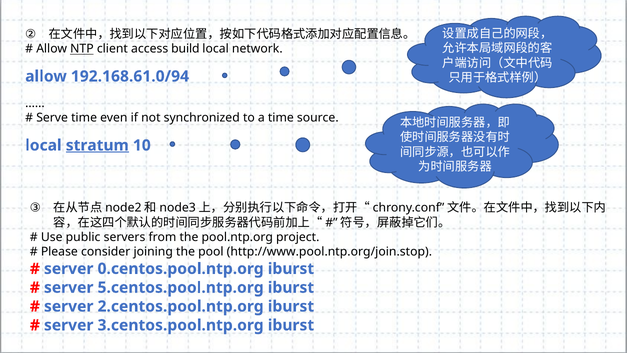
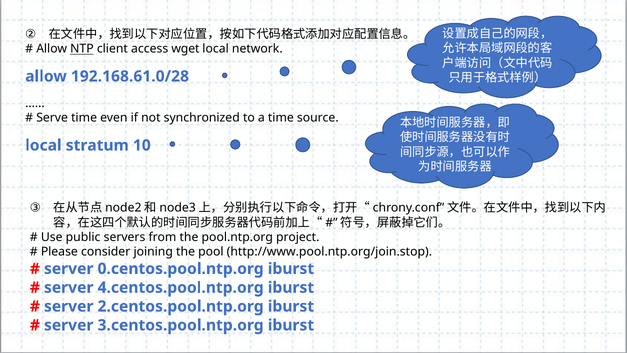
build: build -> wget
192.168.61.0/94: 192.168.61.0/94 -> 192.168.61.0/28
stratum underline: present -> none
5.centos.pool.ntp.org: 5.centos.pool.ntp.org -> 4.centos.pool.ntp.org
